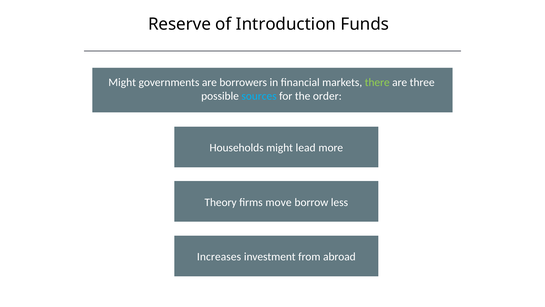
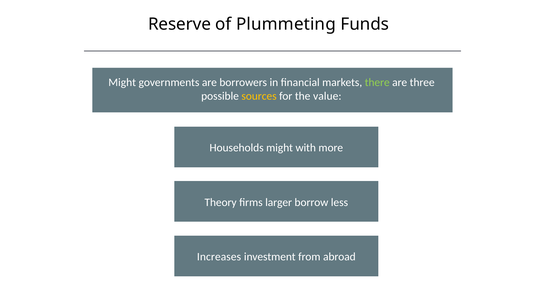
Introduction: Introduction -> Plummeting
sources colour: light blue -> yellow
order: order -> value
lead: lead -> with
move: move -> larger
